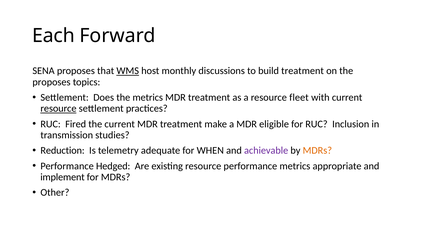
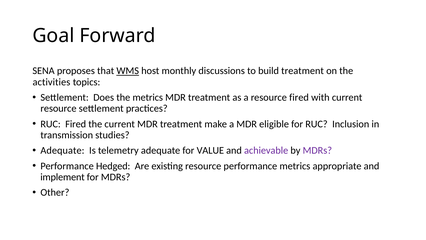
Each: Each -> Goal
proposes at (52, 82): proposes -> activities
resource fleet: fleet -> fired
resource at (58, 108) underline: present -> none
Reduction at (63, 150): Reduction -> Adequate
WHEN: WHEN -> VALUE
MDRs at (317, 150) colour: orange -> purple
